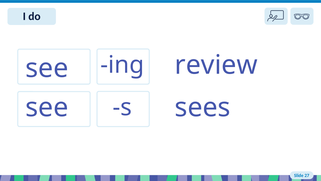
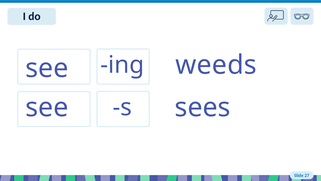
review: review -> weeds
